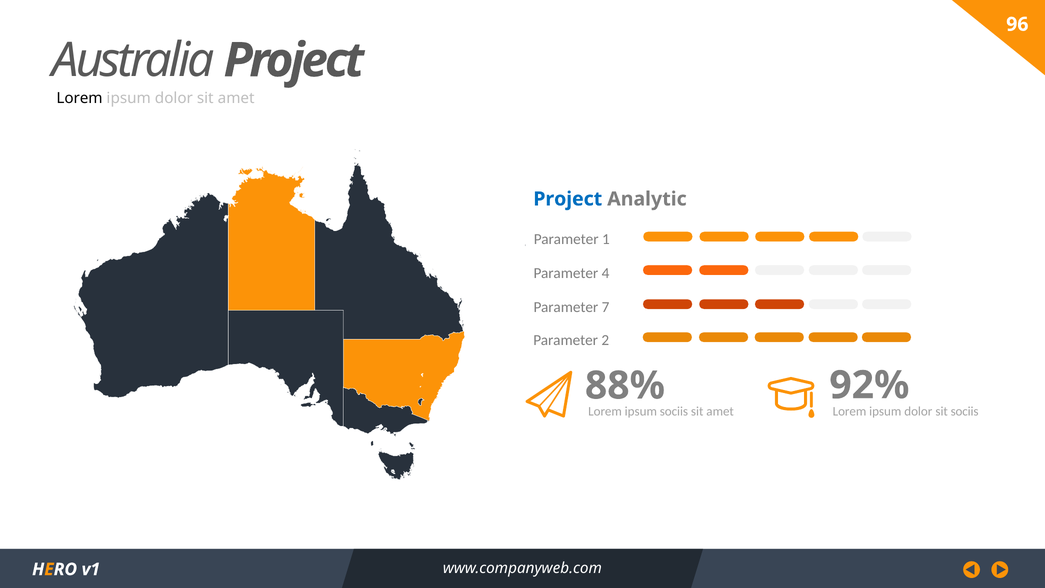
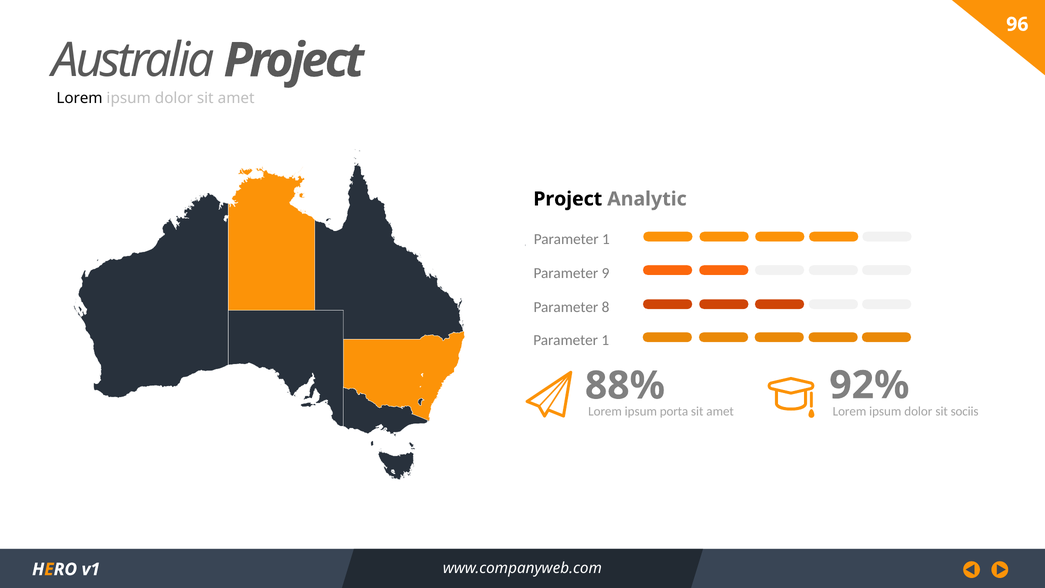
Project at (568, 199) colour: blue -> black
4: 4 -> 9
7: 7 -> 8
2 at (605, 340): 2 -> 1
sociis at (674, 411): sociis -> porta
